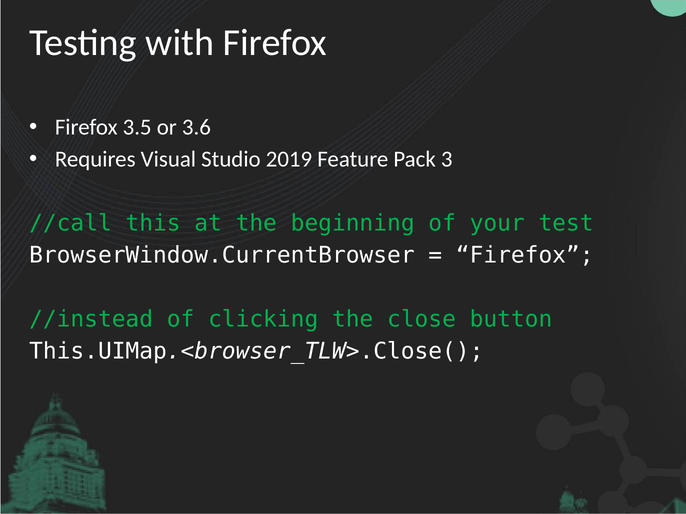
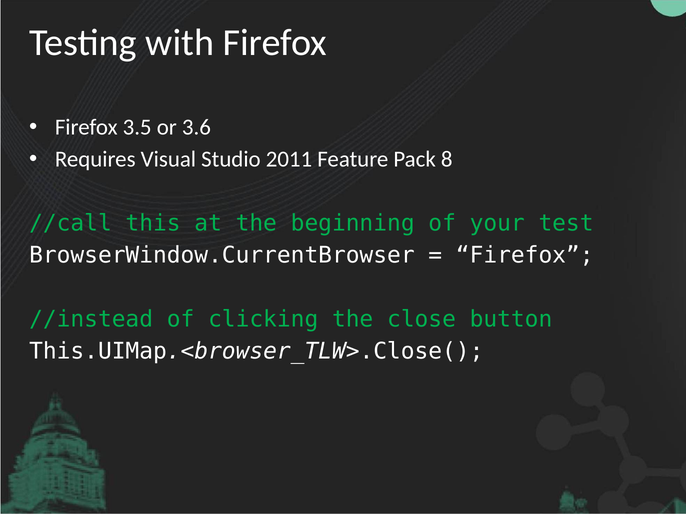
2019: 2019 -> 2011
3: 3 -> 8
